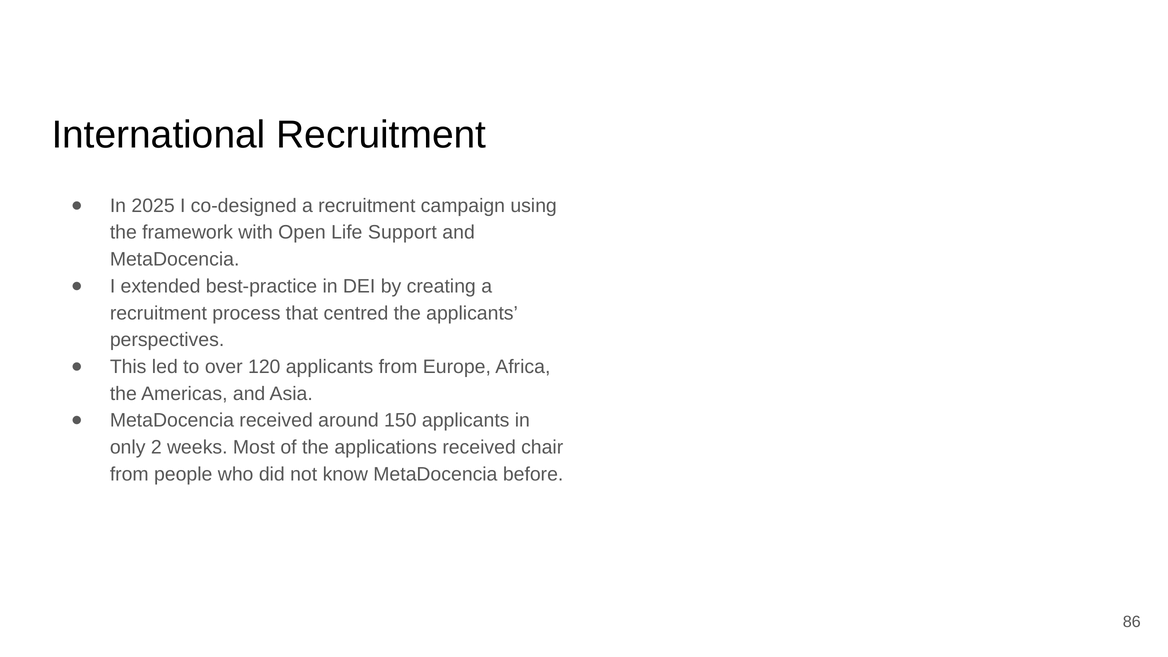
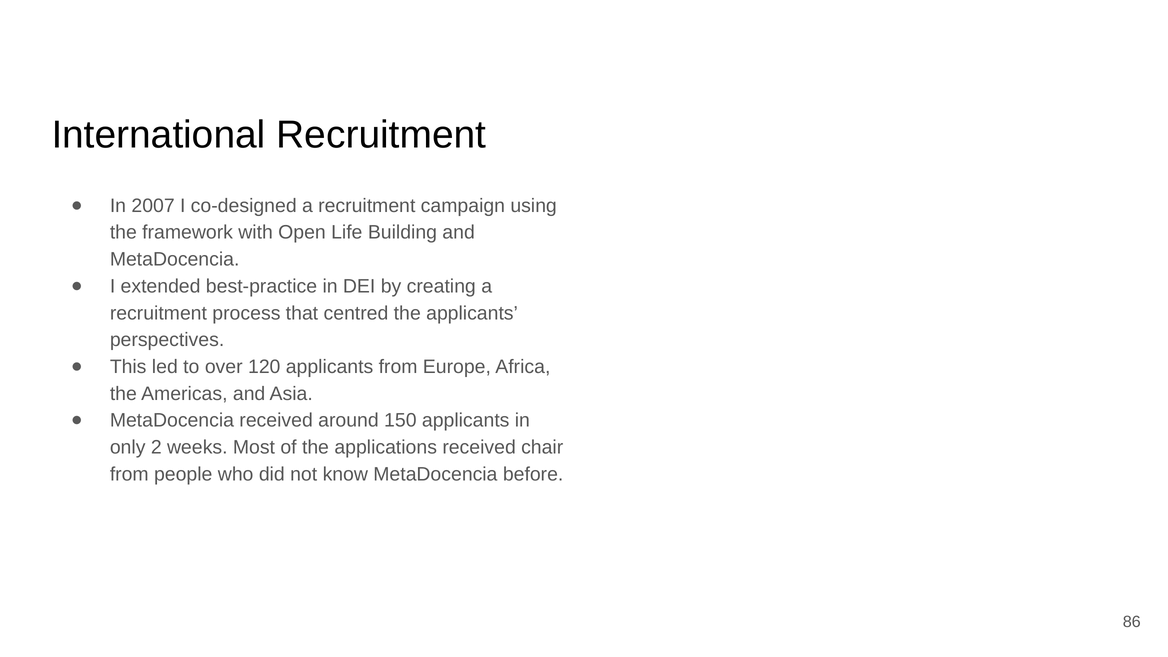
2025: 2025 -> 2007
Support: Support -> Building
